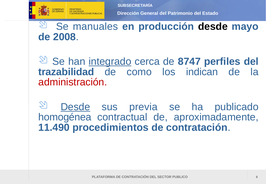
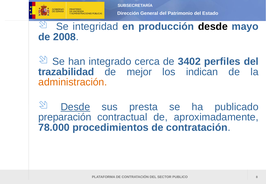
manuales: manuales -> integridad
integrado underline: present -> none
8747: 8747 -> 3402
como: como -> mejor
administración colour: red -> orange
previa: previa -> presta
homogénea: homogénea -> preparación
11.490: 11.490 -> 78.000
